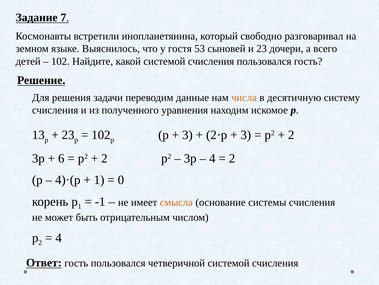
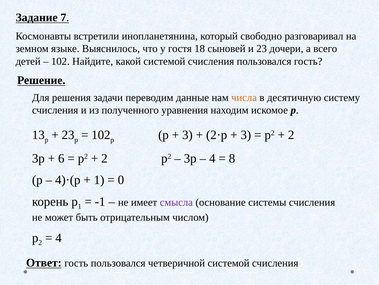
53: 53 -> 18
2 at (232, 158): 2 -> 8
смысла colour: orange -> purple
